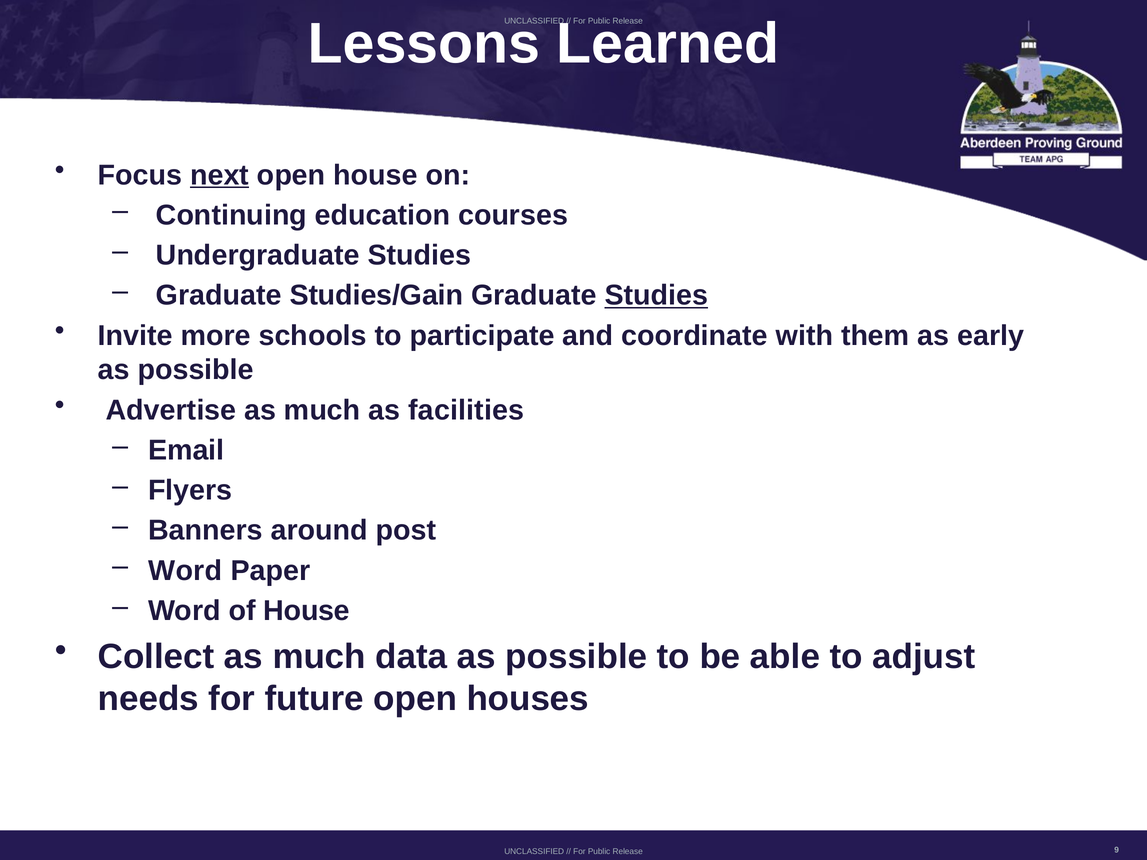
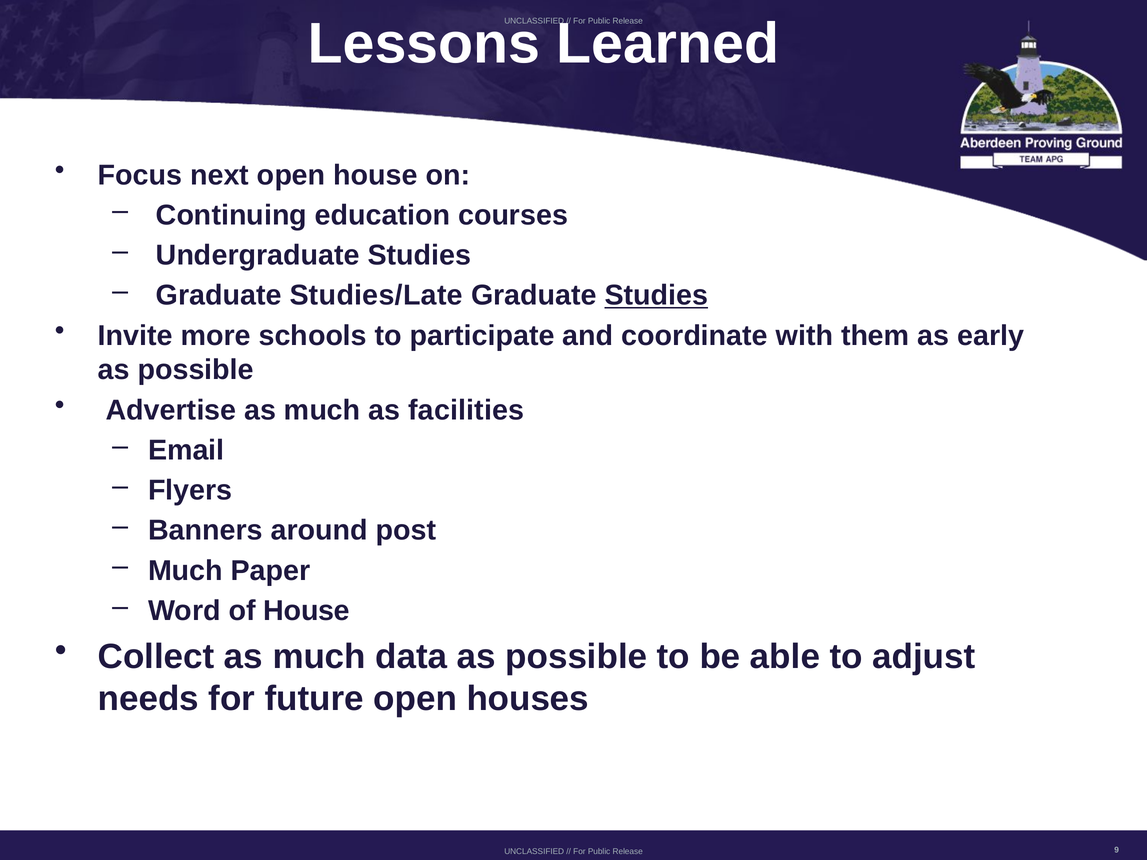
next underline: present -> none
Studies/Gain: Studies/Gain -> Studies/Late
Word at (185, 571): Word -> Much
